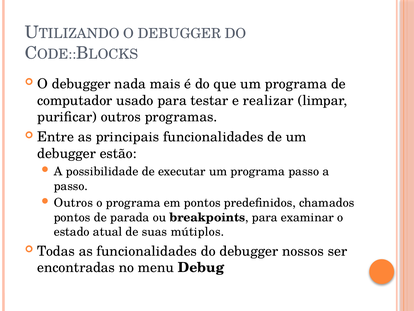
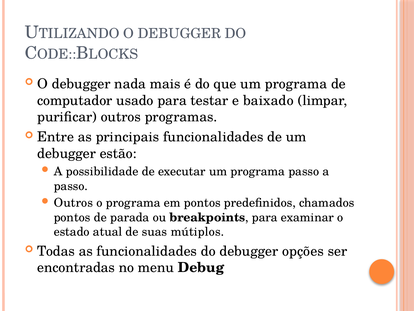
realizar: realizar -> baixado
nossos: nossos -> opções
